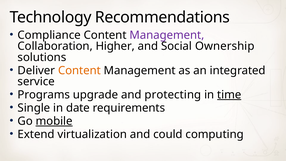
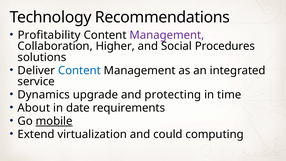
Compliance: Compliance -> Profitability
Ownership: Ownership -> Procedures
Content at (79, 70) colour: orange -> blue
Programs: Programs -> Dynamics
time underline: present -> none
Single: Single -> About
